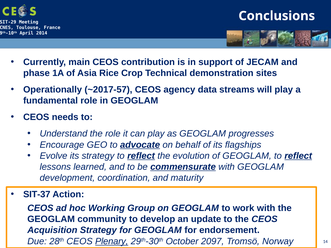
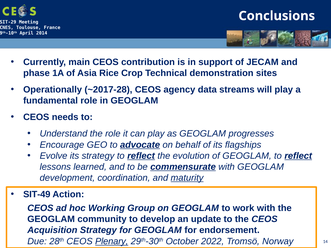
~2017-57: ~2017-57 -> ~2017-28
maturity underline: none -> present
SIT-37: SIT-37 -> SIT-49
2097: 2097 -> 2022
